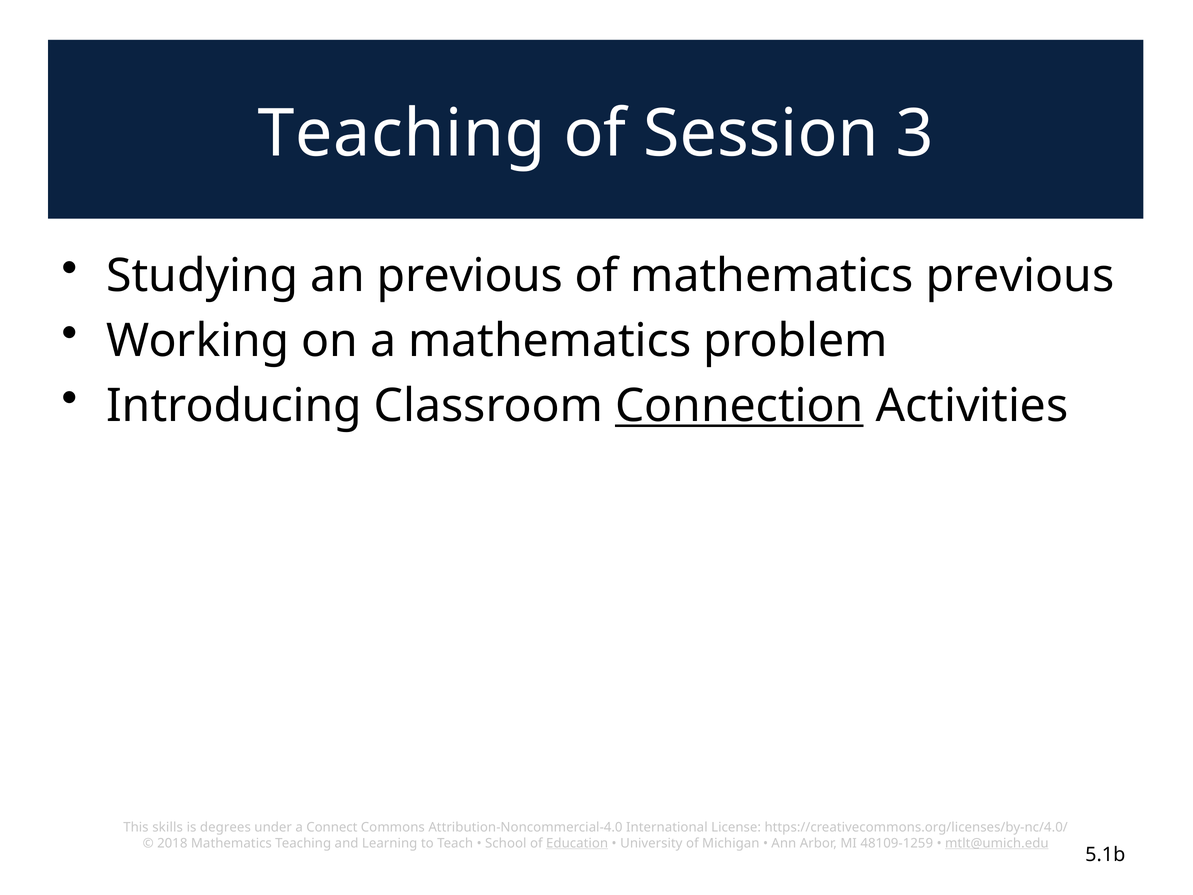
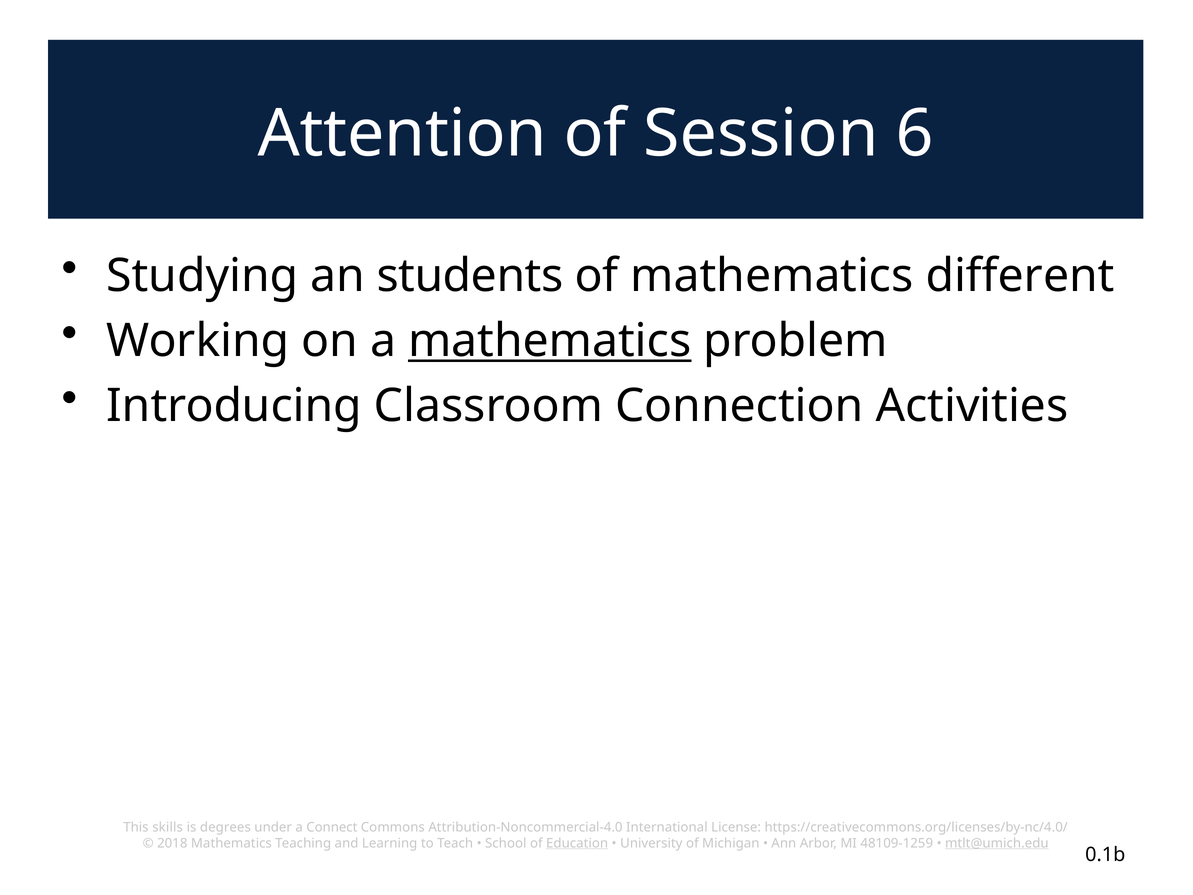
Teaching at (402, 134): Teaching -> Attention
3: 3 -> 6
an previous: previous -> students
mathematics previous: previous -> different
mathematics at (550, 341) underline: none -> present
Connection underline: present -> none
5.1b: 5.1b -> 0.1b
